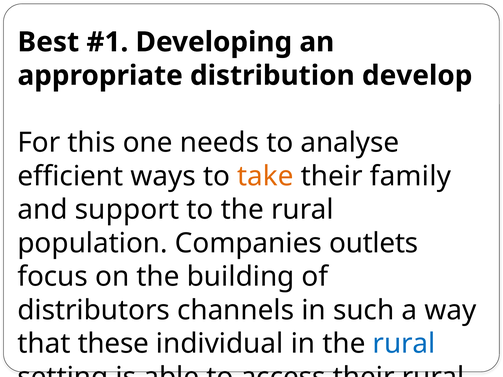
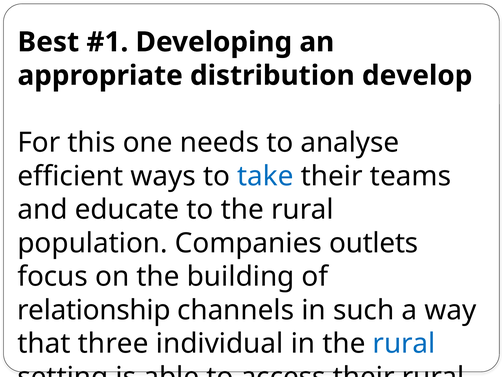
take colour: orange -> blue
family: family -> teams
support: support -> educate
distributors: distributors -> relationship
these: these -> three
